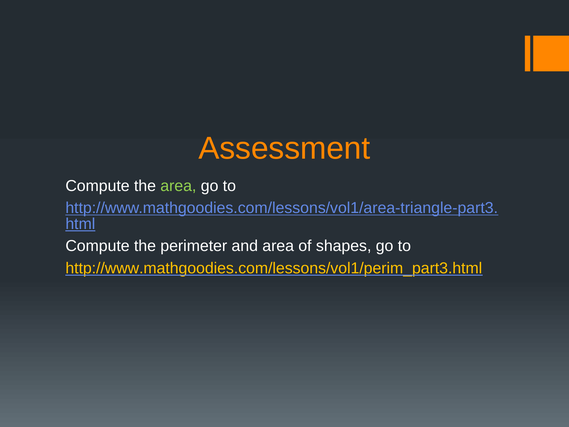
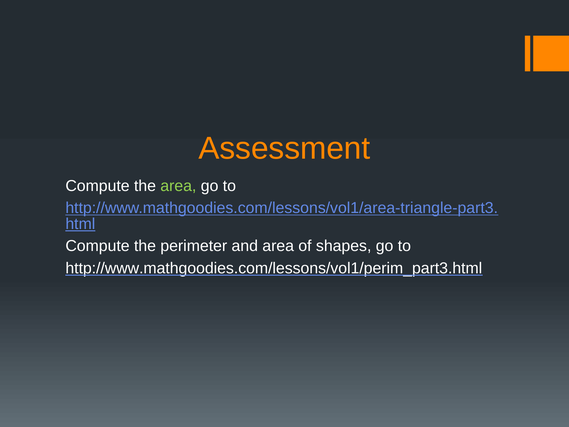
http://www.mathgoodies.com/lessons/vol1/perim_part3.html colour: yellow -> white
